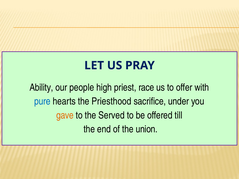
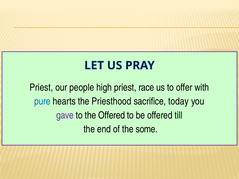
Ability at (41, 88): Ability -> Priest
under: under -> today
gave colour: orange -> purple
the Served: Served -> Offered
union: union -> some
